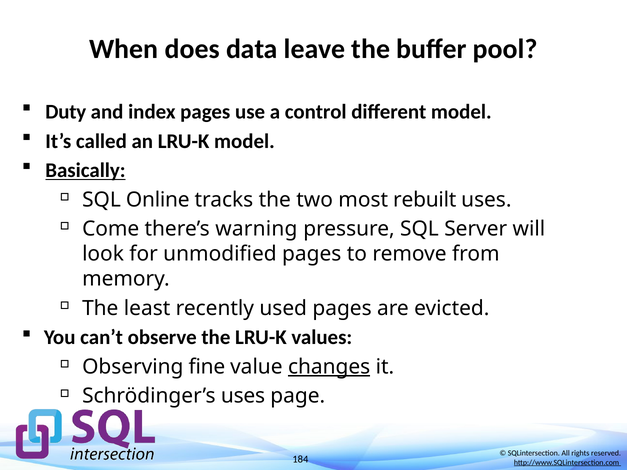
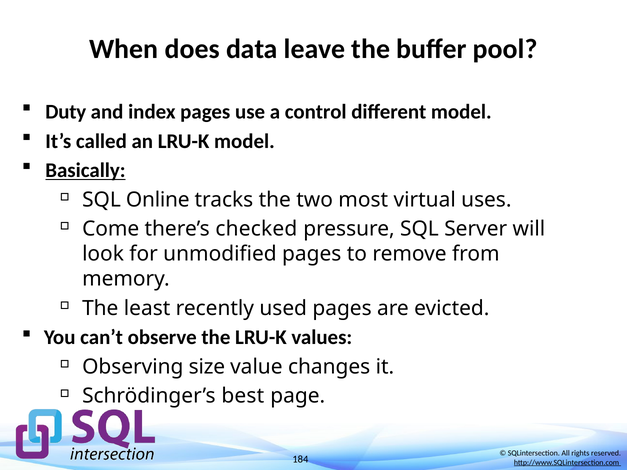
rebuilt: rebuilt -> virtual
warning: warning -> checked
fine: fine -> size
changes underline: present -> none
Schrödinger’s uses: uses -> best
